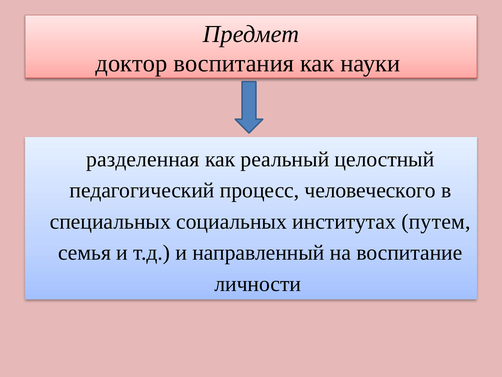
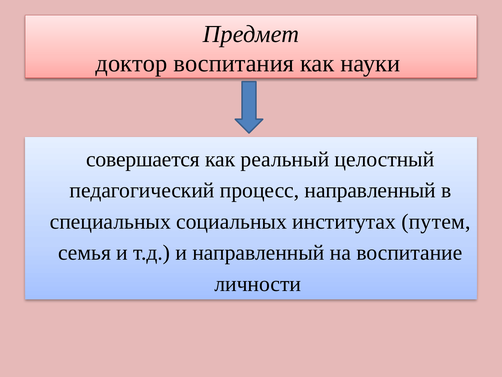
разделенная: разделенная -> совершается
процесс человеческого: человеческого -> направленный
